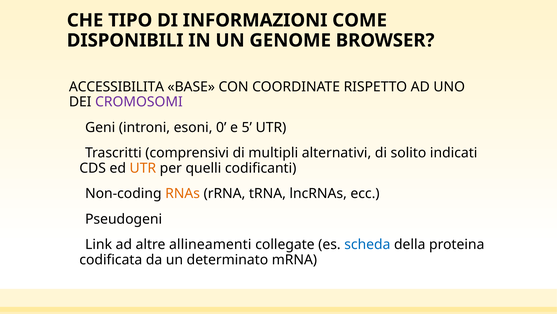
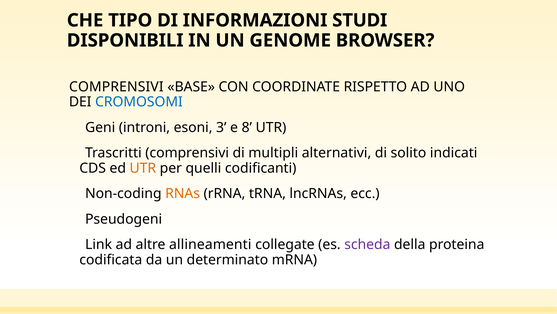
COME: COME -> STUDI
ACCESSIBILITA at (116, 87): ACCESSIBILITA -> COMPRENSIVI
CROMOSOMI colour: purple -> blue
0: 0 -> 3
5: 5 -> 8
scheda colour: blue -> purple
